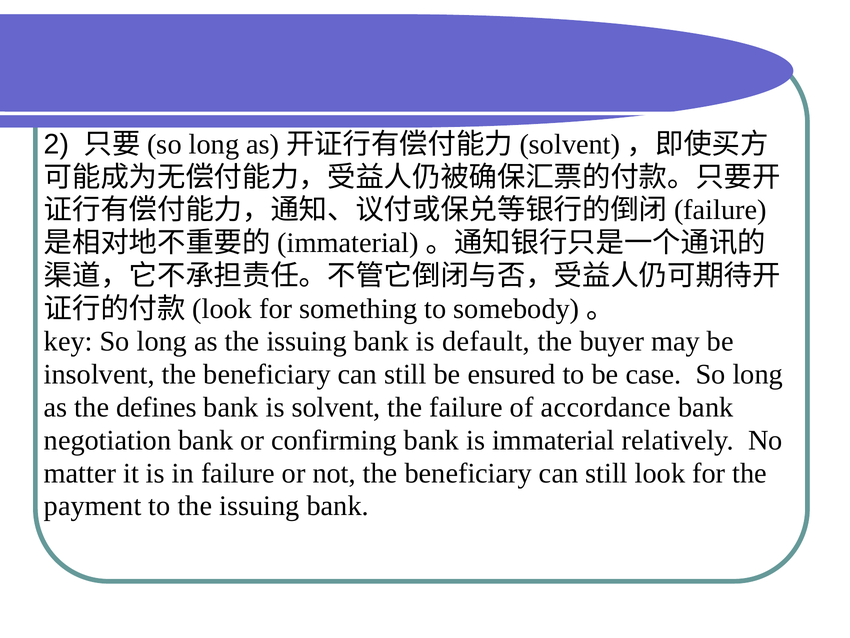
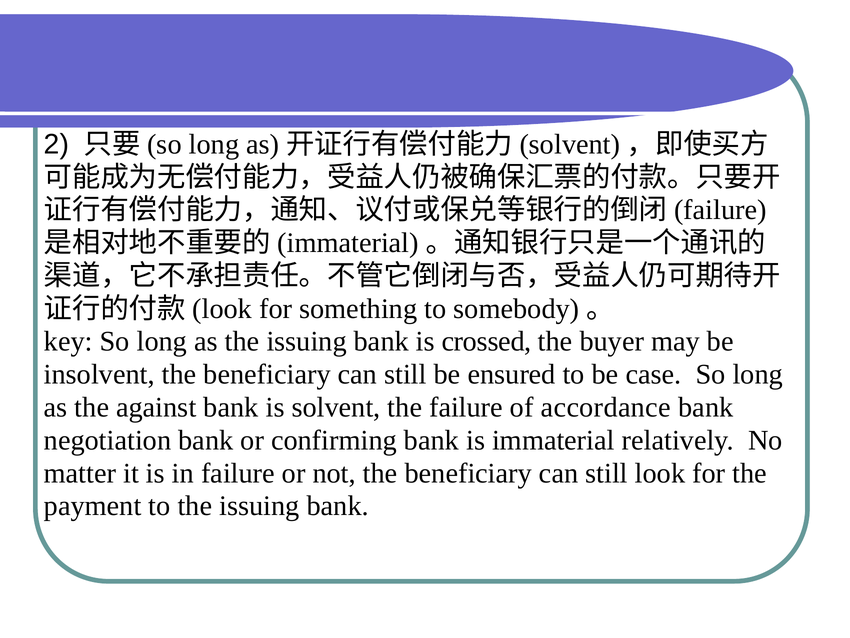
default: default -> crossed
defines: defines -> against
